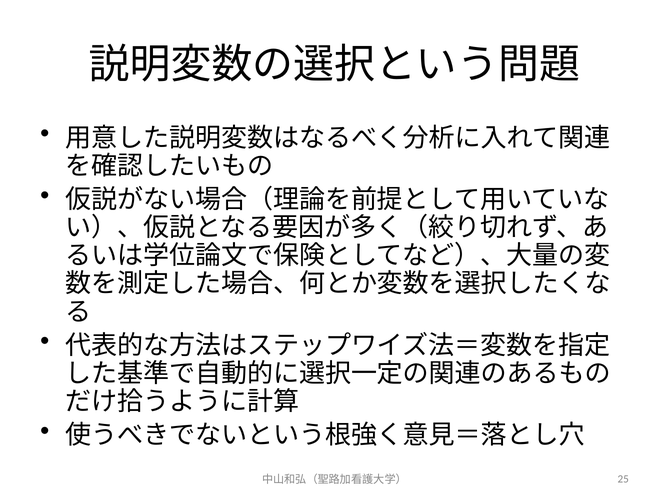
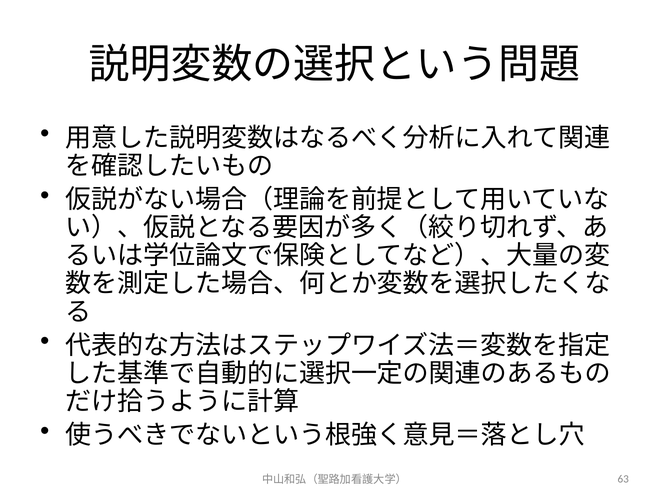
25: 25 -> 63
